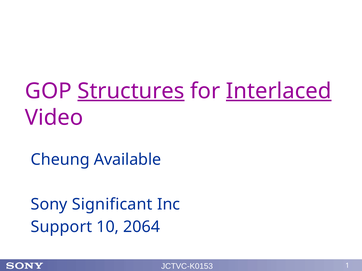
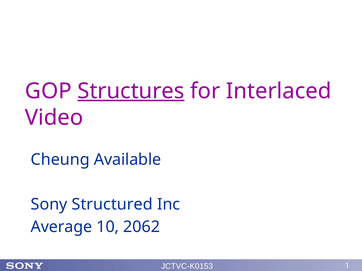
Interlaced underline: present -> none
Significant: Significant -> Structured
Support: Support -> Average
2064: 2064 -> 2062
